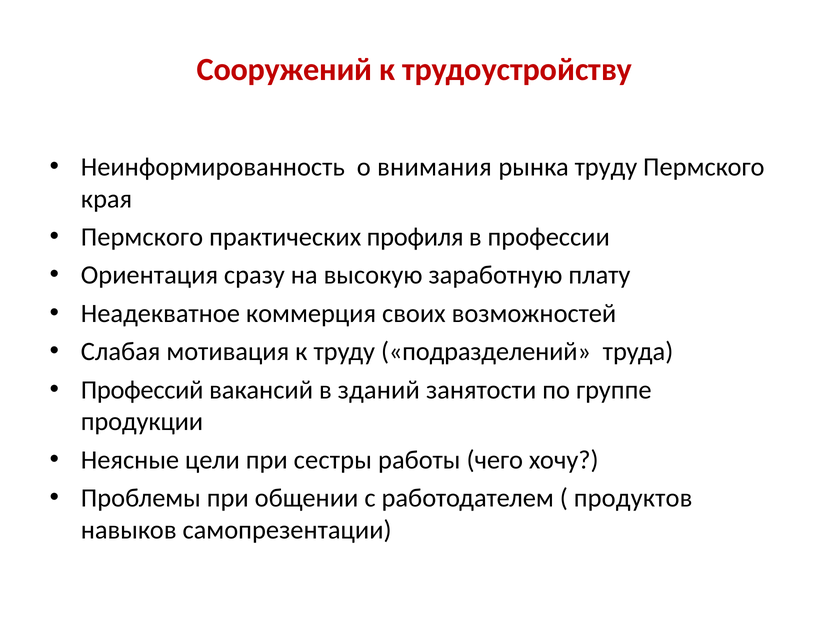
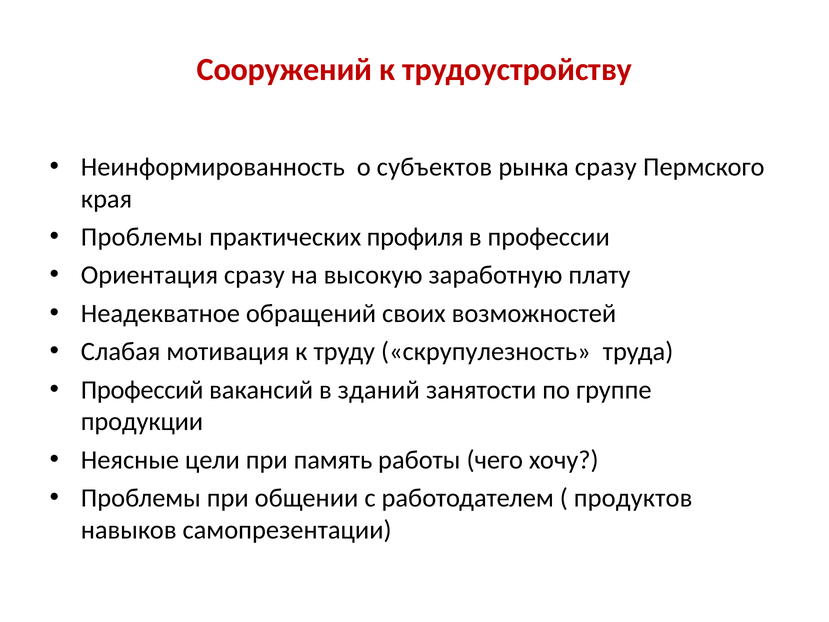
внимания: внимания -> субъектов
рынка труду: труду -> сразу
Пермского at (142, 237): Пермского -> Проблемы
коммерция: коммерция -> обращений
подразделений: подразделений -> скрупулезность
сестры: сестры -> память
